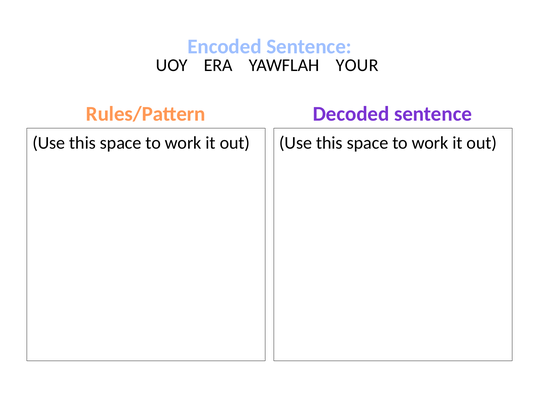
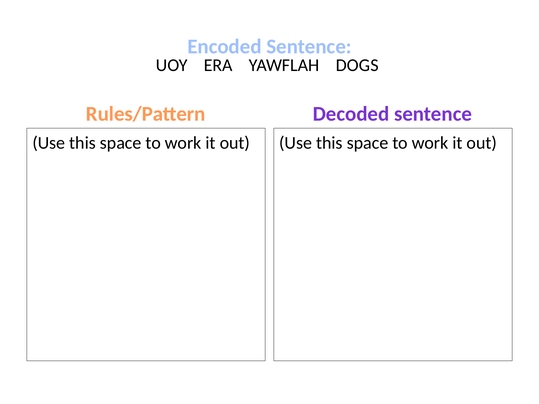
YOUR: YOUR -> DOGS
